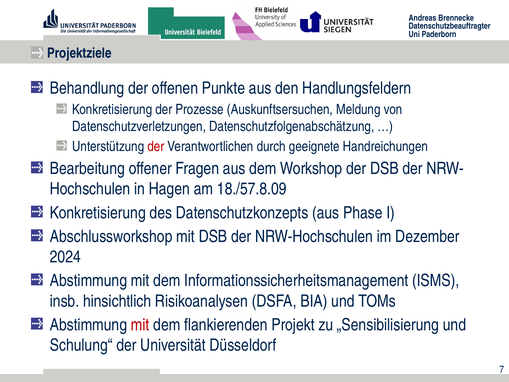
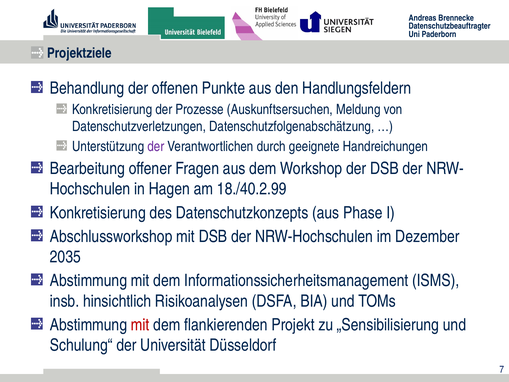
der at (156, 146) colour: red -> purple
18./57.8.09: 18./57.8.09 -> 18./40.2.99
2024: 2024 -> 2035
